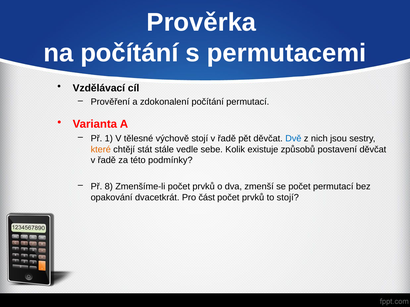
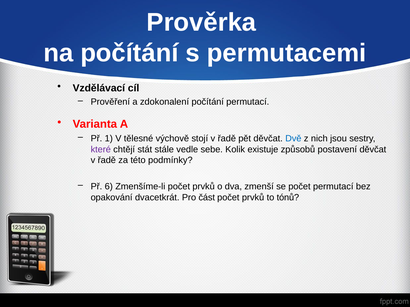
které colour: orange -> purple
8: 8 -> 6
to stojí: stojí -> tónů
